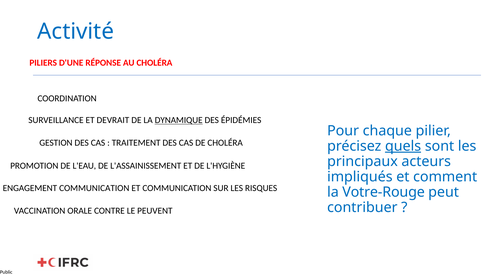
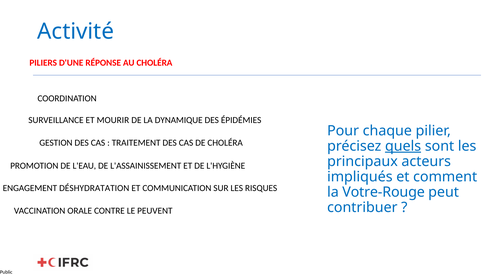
DEVRAIT: DEVRAIT -> MOURIR
DYNAMIQUE underline: present -> none
ENGAGEMENT COMMUNICATION: COMMUNICATION -> DÉSHYDRATATION
